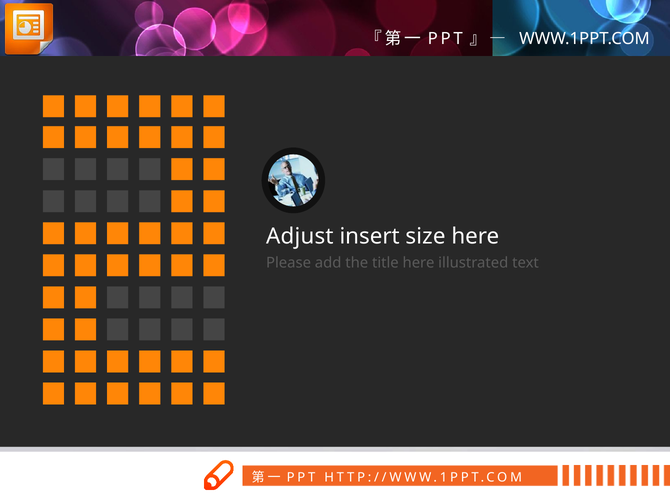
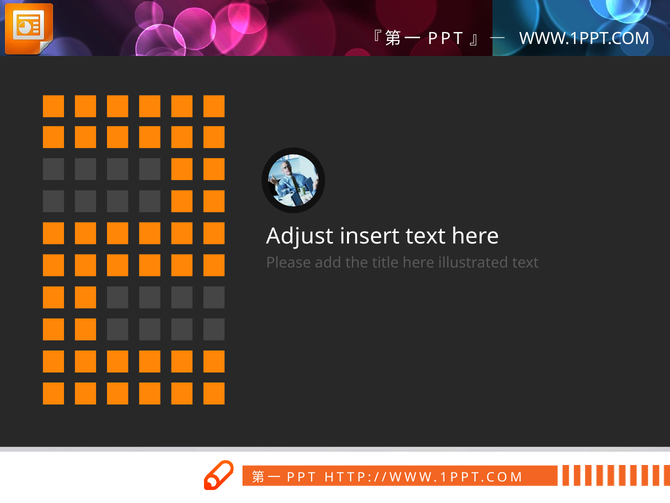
insert size: size -> text
